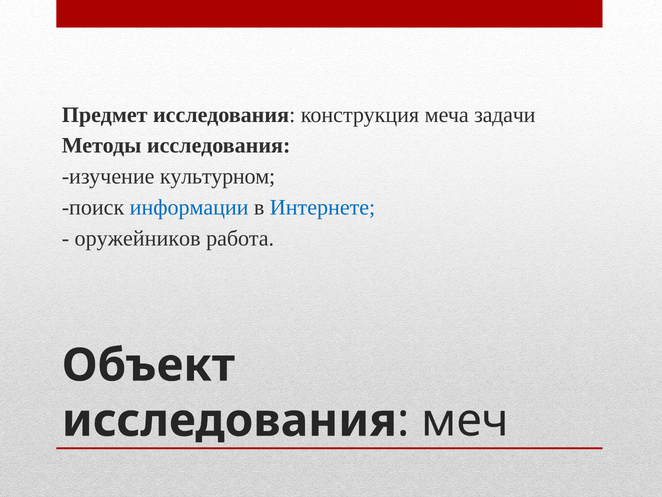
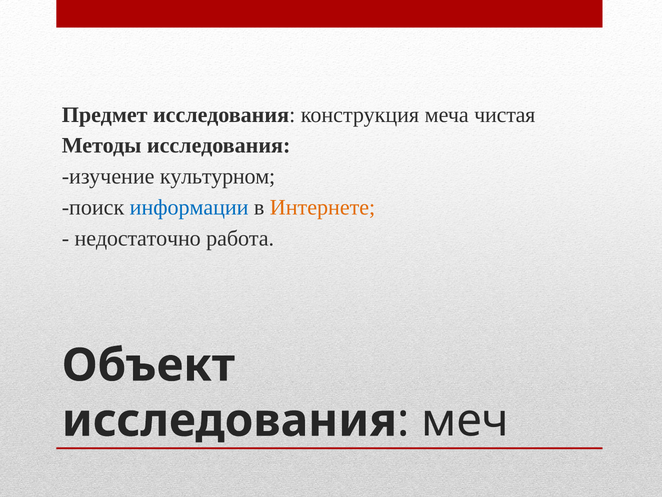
задачи: задачи -> чистая
Интернете colour: blue -> orange
оружейников: оружейников -> недостаточно
